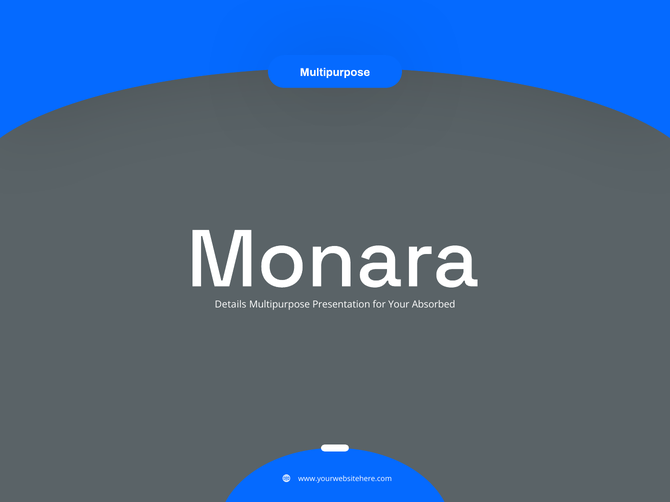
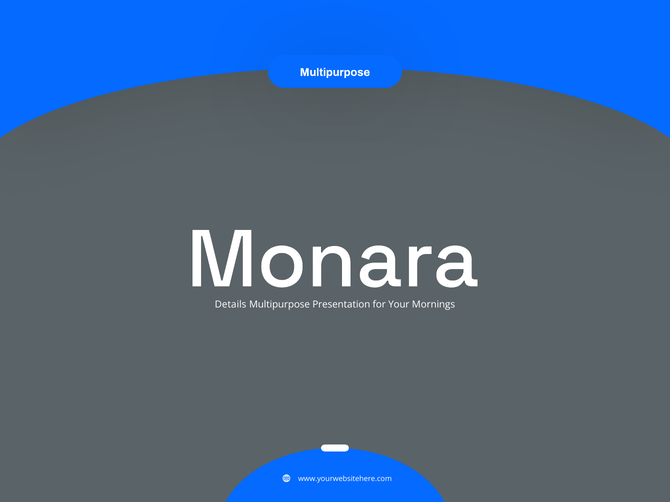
Absorbed: Absorbed -> Mornings
